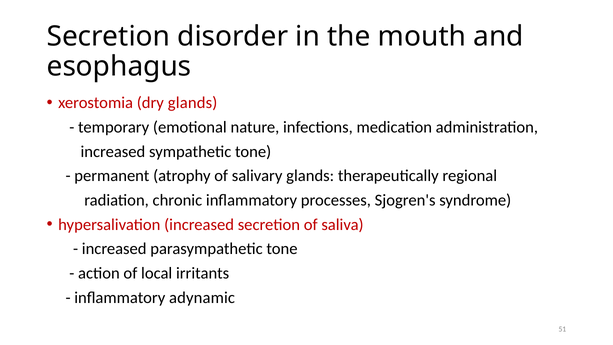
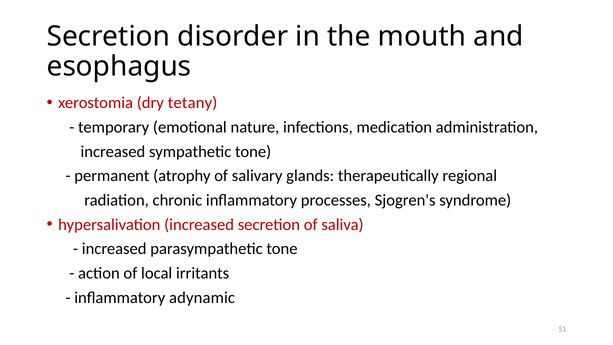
dry glands: glands -> tetany
